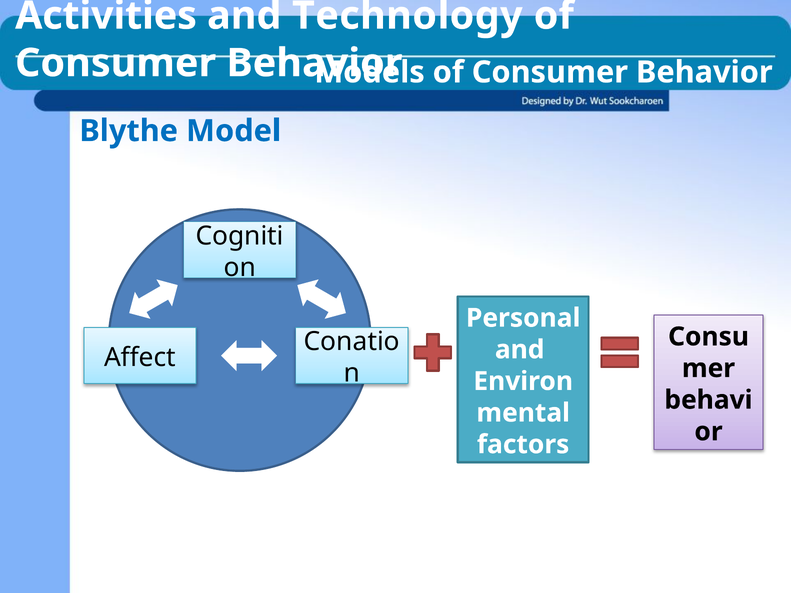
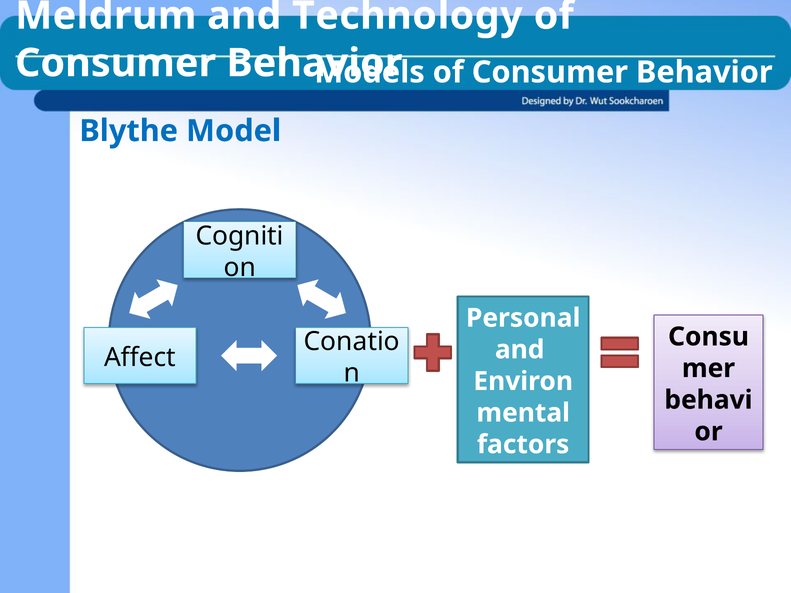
Activities: Activities -> Meldrum
